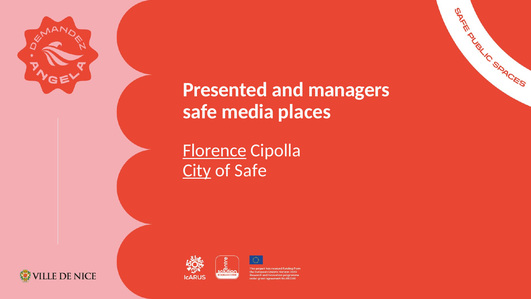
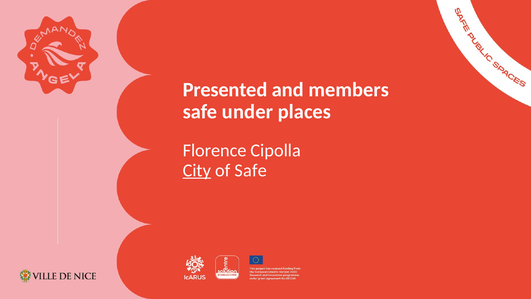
managers: managers -> members
media: media -> under
Florence underline: present -> none
